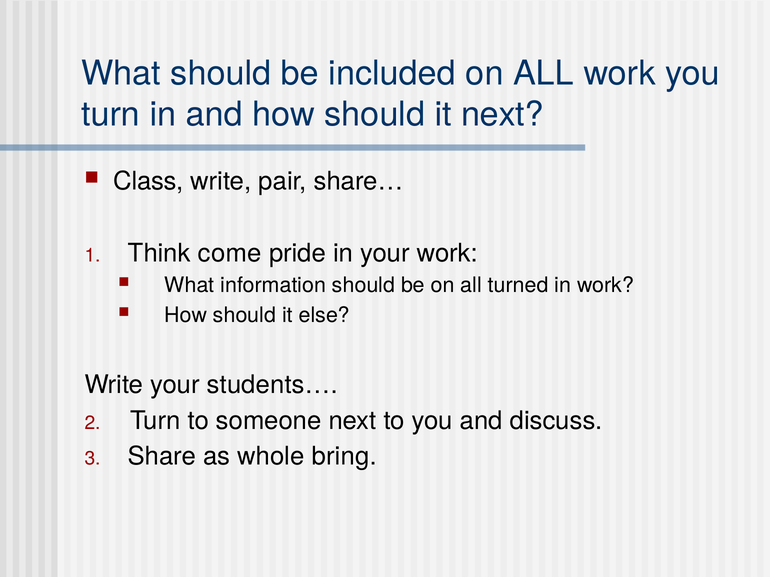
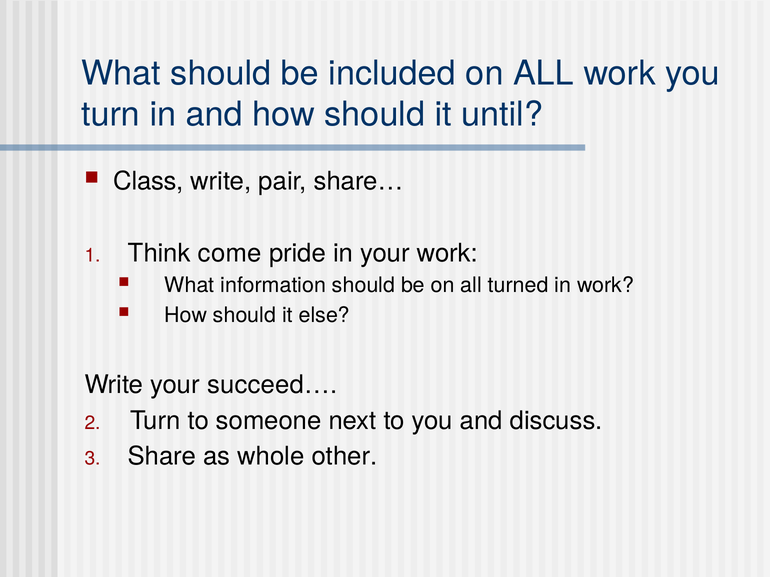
it next: next -> until
students…: students… -> succeed…
bring: bring -> other
